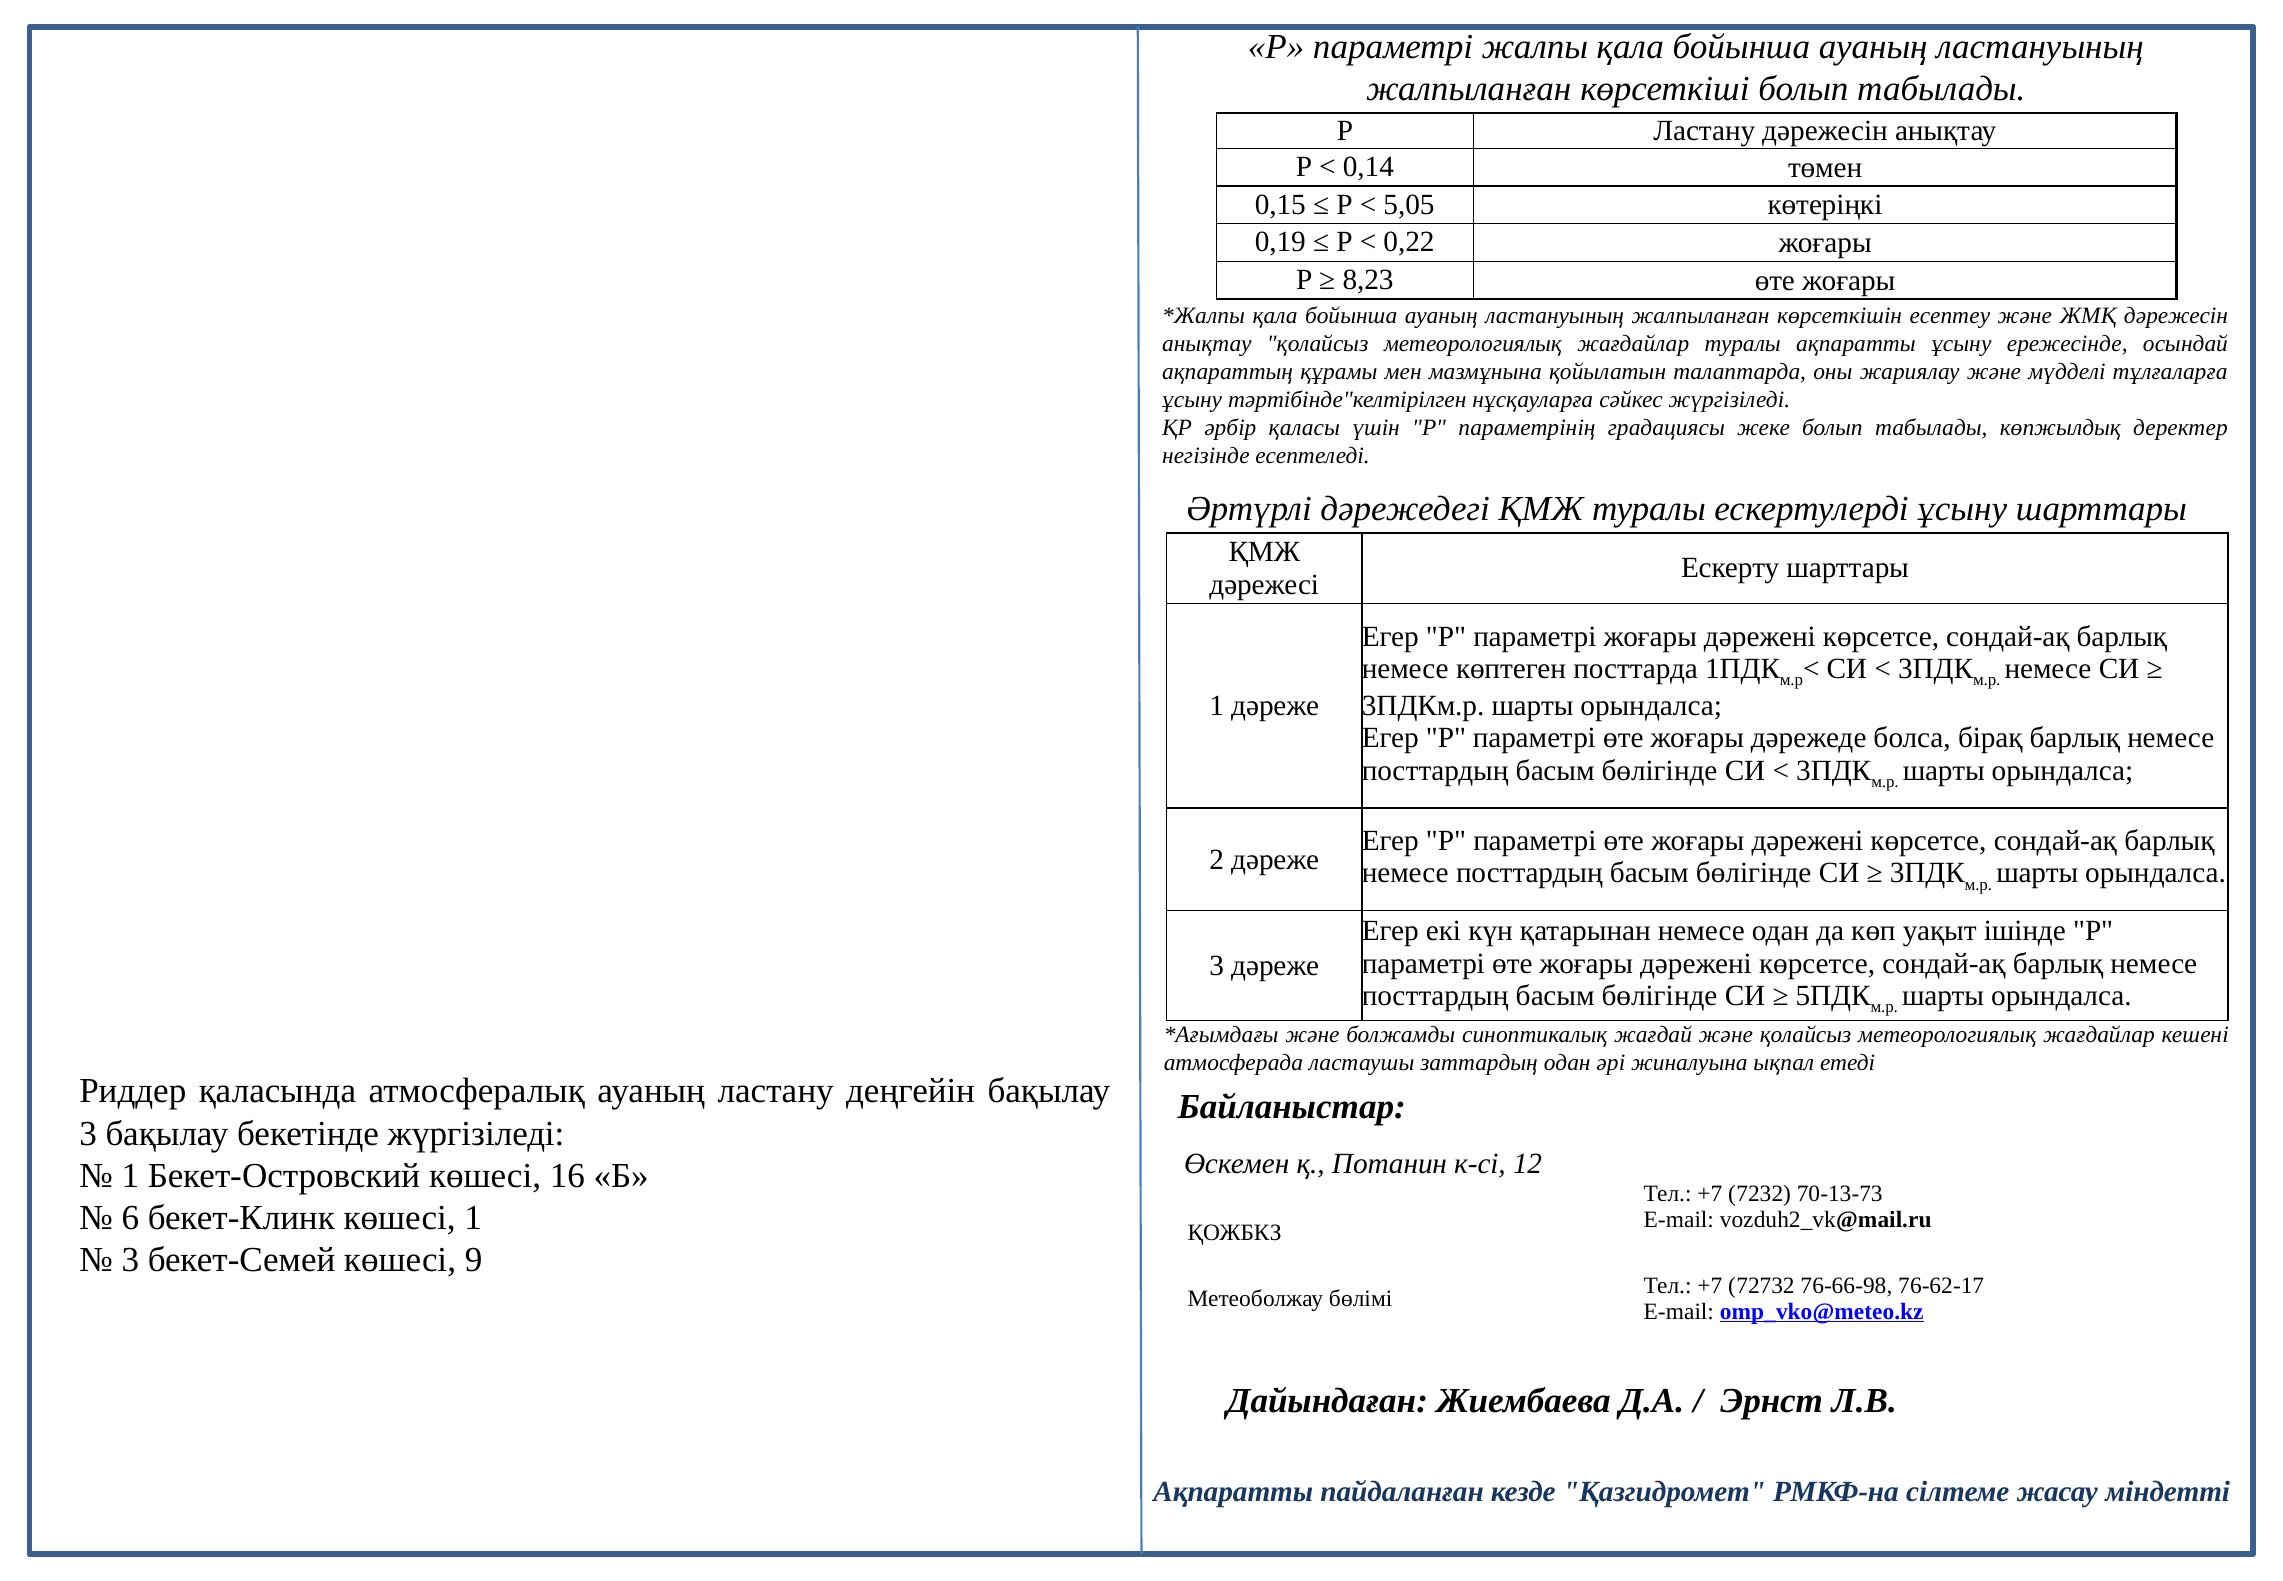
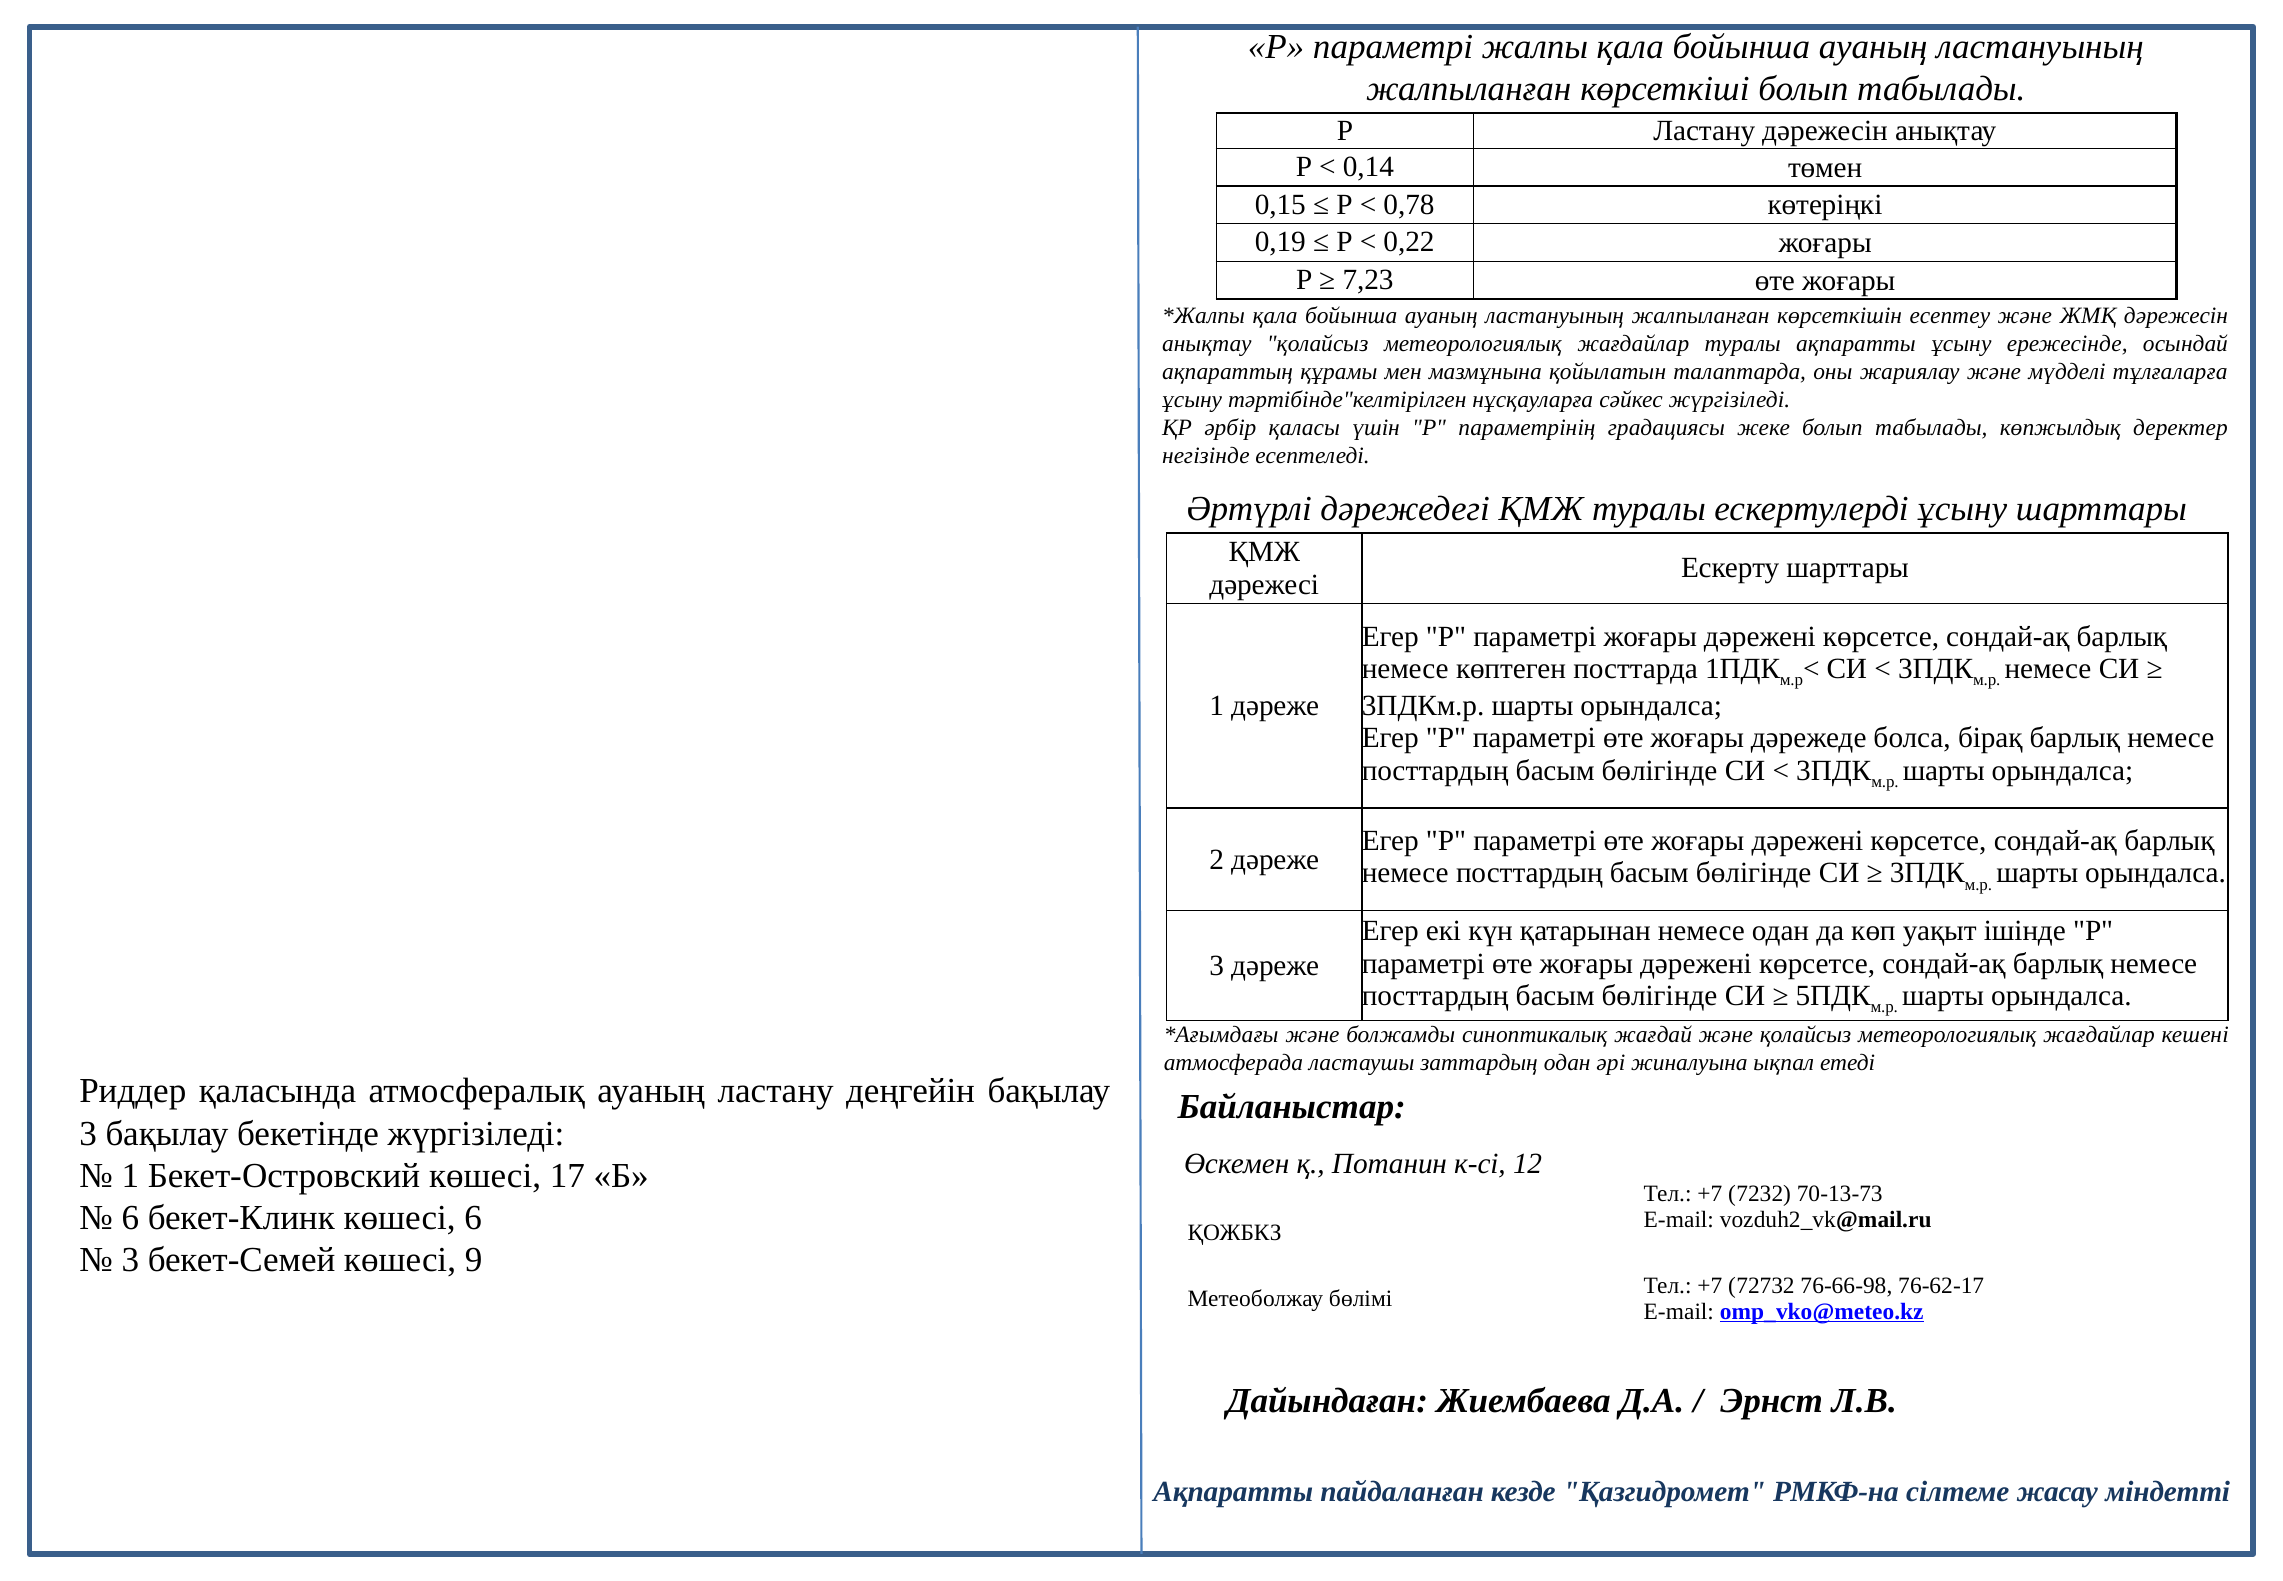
5,05: 5,05 -> 0,78
8,23: 8,23 -> 7,23
16: 16 -> 17
көшесі 1: 1 -> 6
